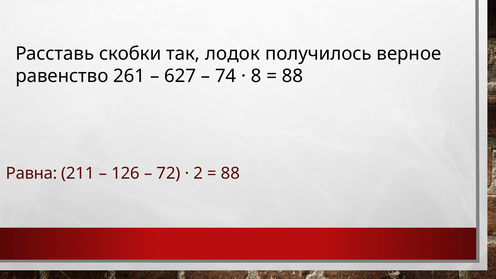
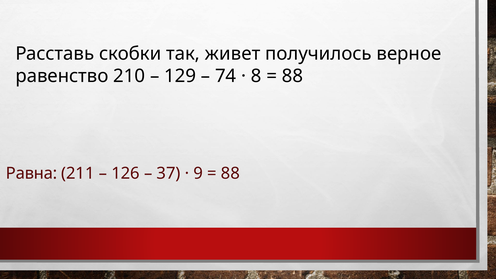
лодок: лодок -> живет
261: 261 -> 210
627: 627 -> 129
72: 72 -> 37
2: 2 -> 9
